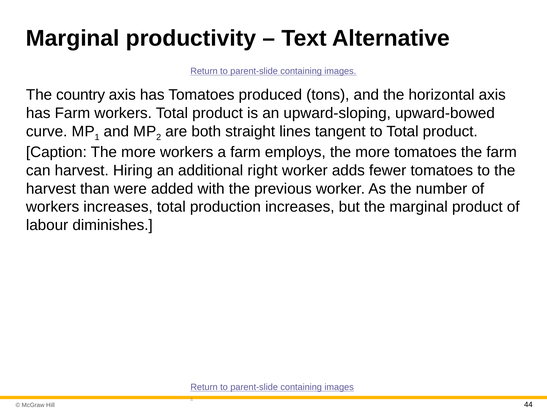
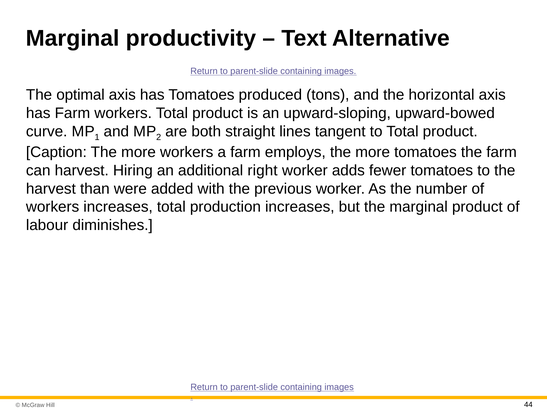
country: country -> optimal
